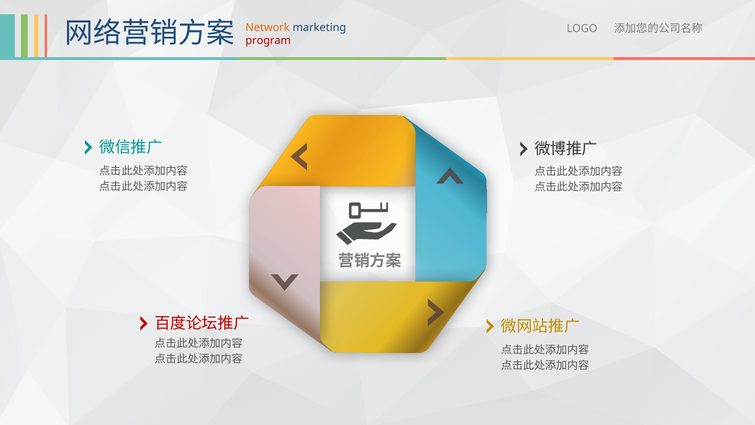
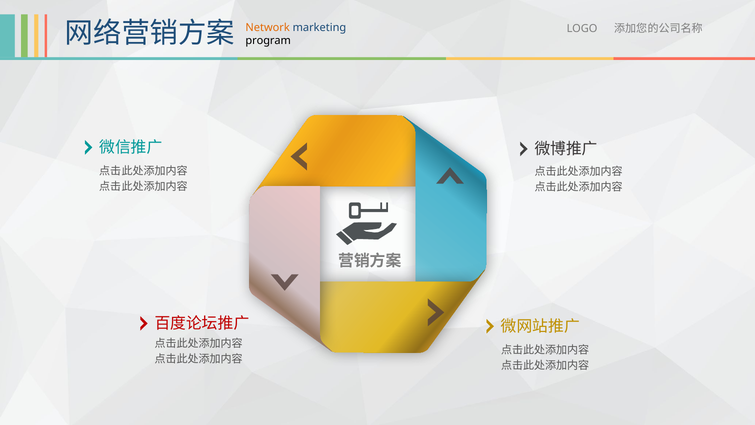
program colour: red -> black
